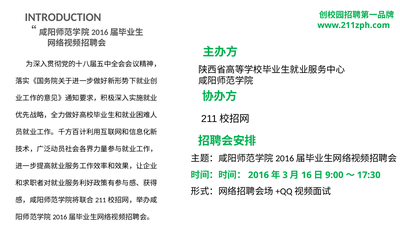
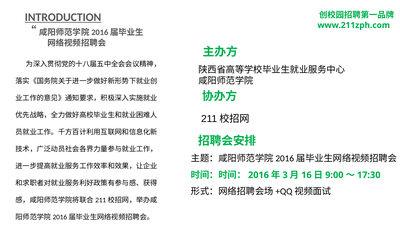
INTRODUCTION underline: none -> present
